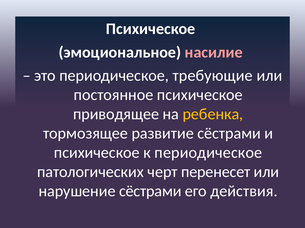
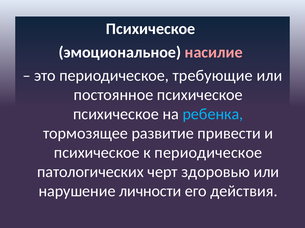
приводящее at (116, 114): приводящее -> психическое
ребенка colour: yellow -> light blue
развитие сёстрами: сёстрами -> привести
перенесет: перенесет -> здоровью
нарушение сёстрами: сёстрами -> личности
